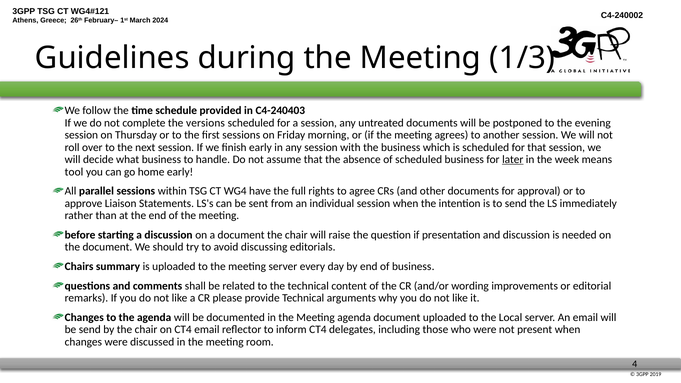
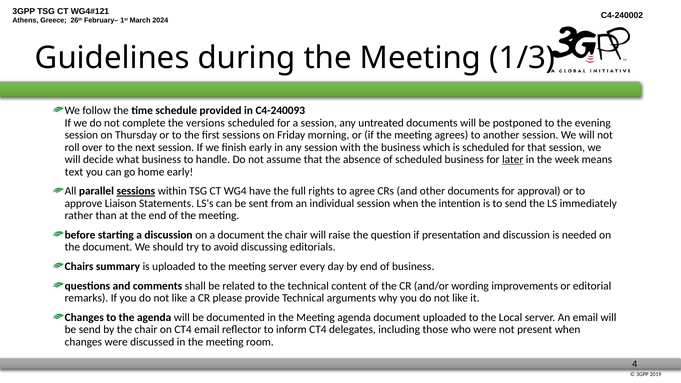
C4-240403: C4-240403 -> C4-240093
tool: tool -> text
sessions at (136, 191) underline: none -> present
